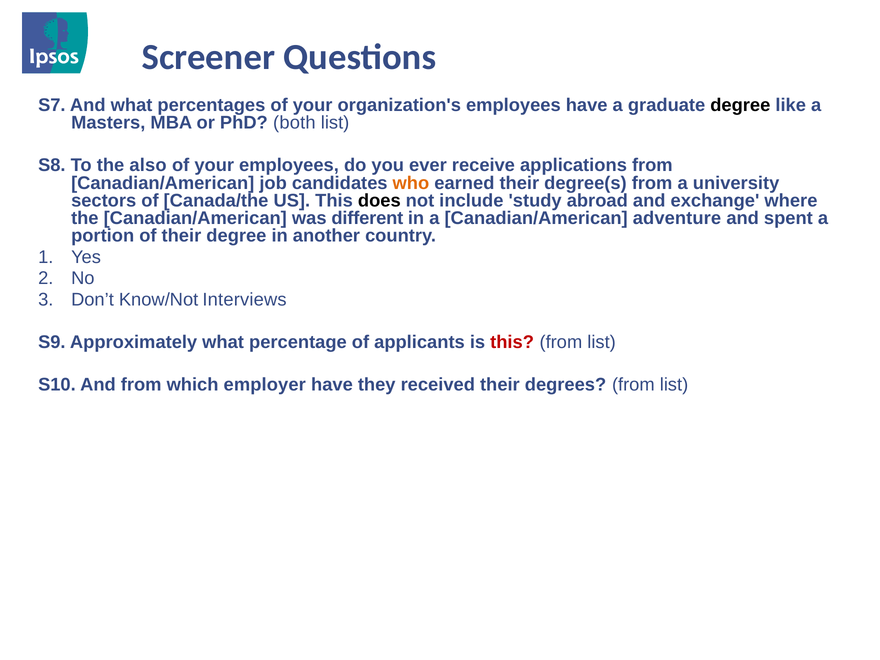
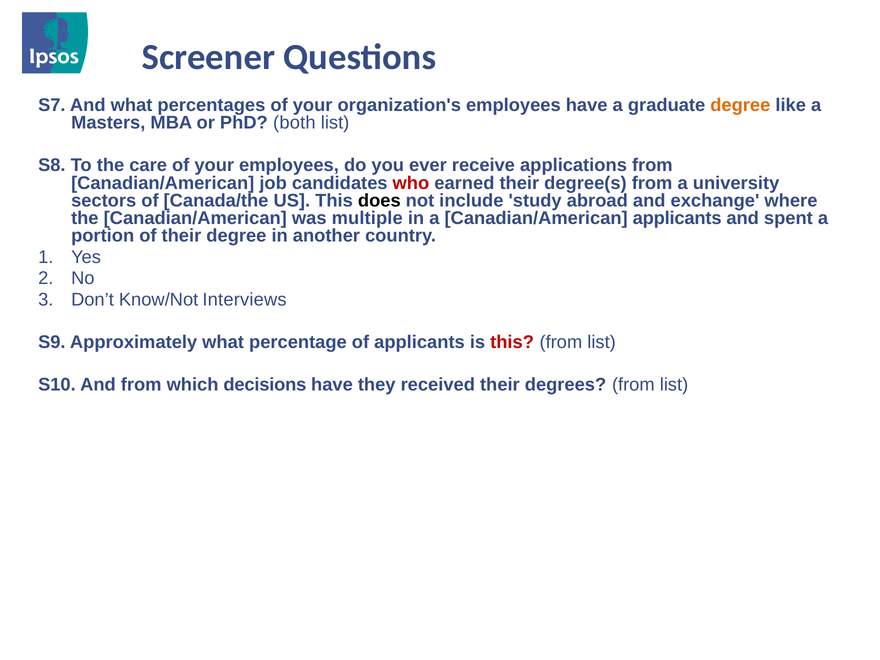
degree at (740, 105) colour: black -> orange
also: also -> care
who colour: orange -> red
different: different -> multiple
Canadian/American adventure: adventure -> applicants
employer: employer -> decisions
